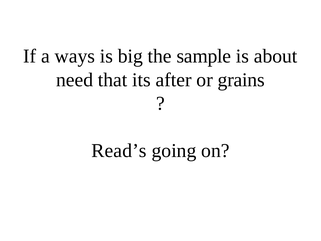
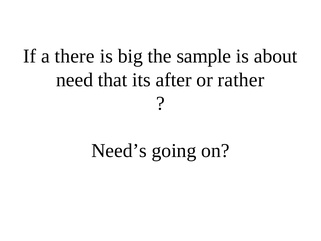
ways: ways -> there
grains: grains -> rather
Read’s: Read’s -> Need’s
